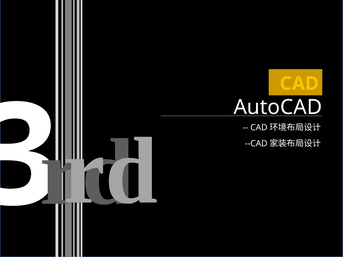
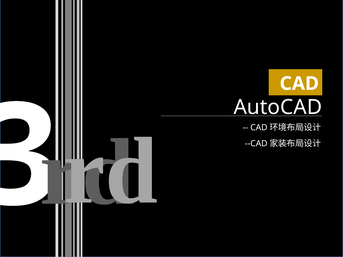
CAD colour: yellow -> white
